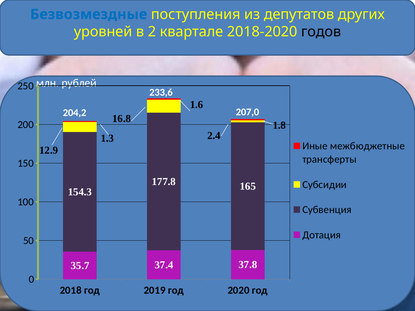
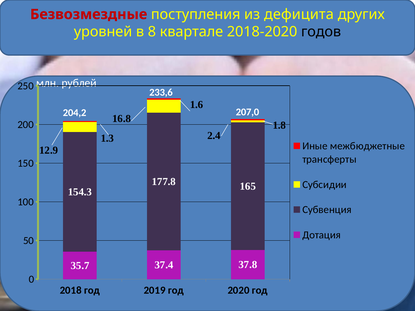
Безвозмездные colour: blue -> red
депутатов: депутатов -> дефицита
2: 2 -> 8
